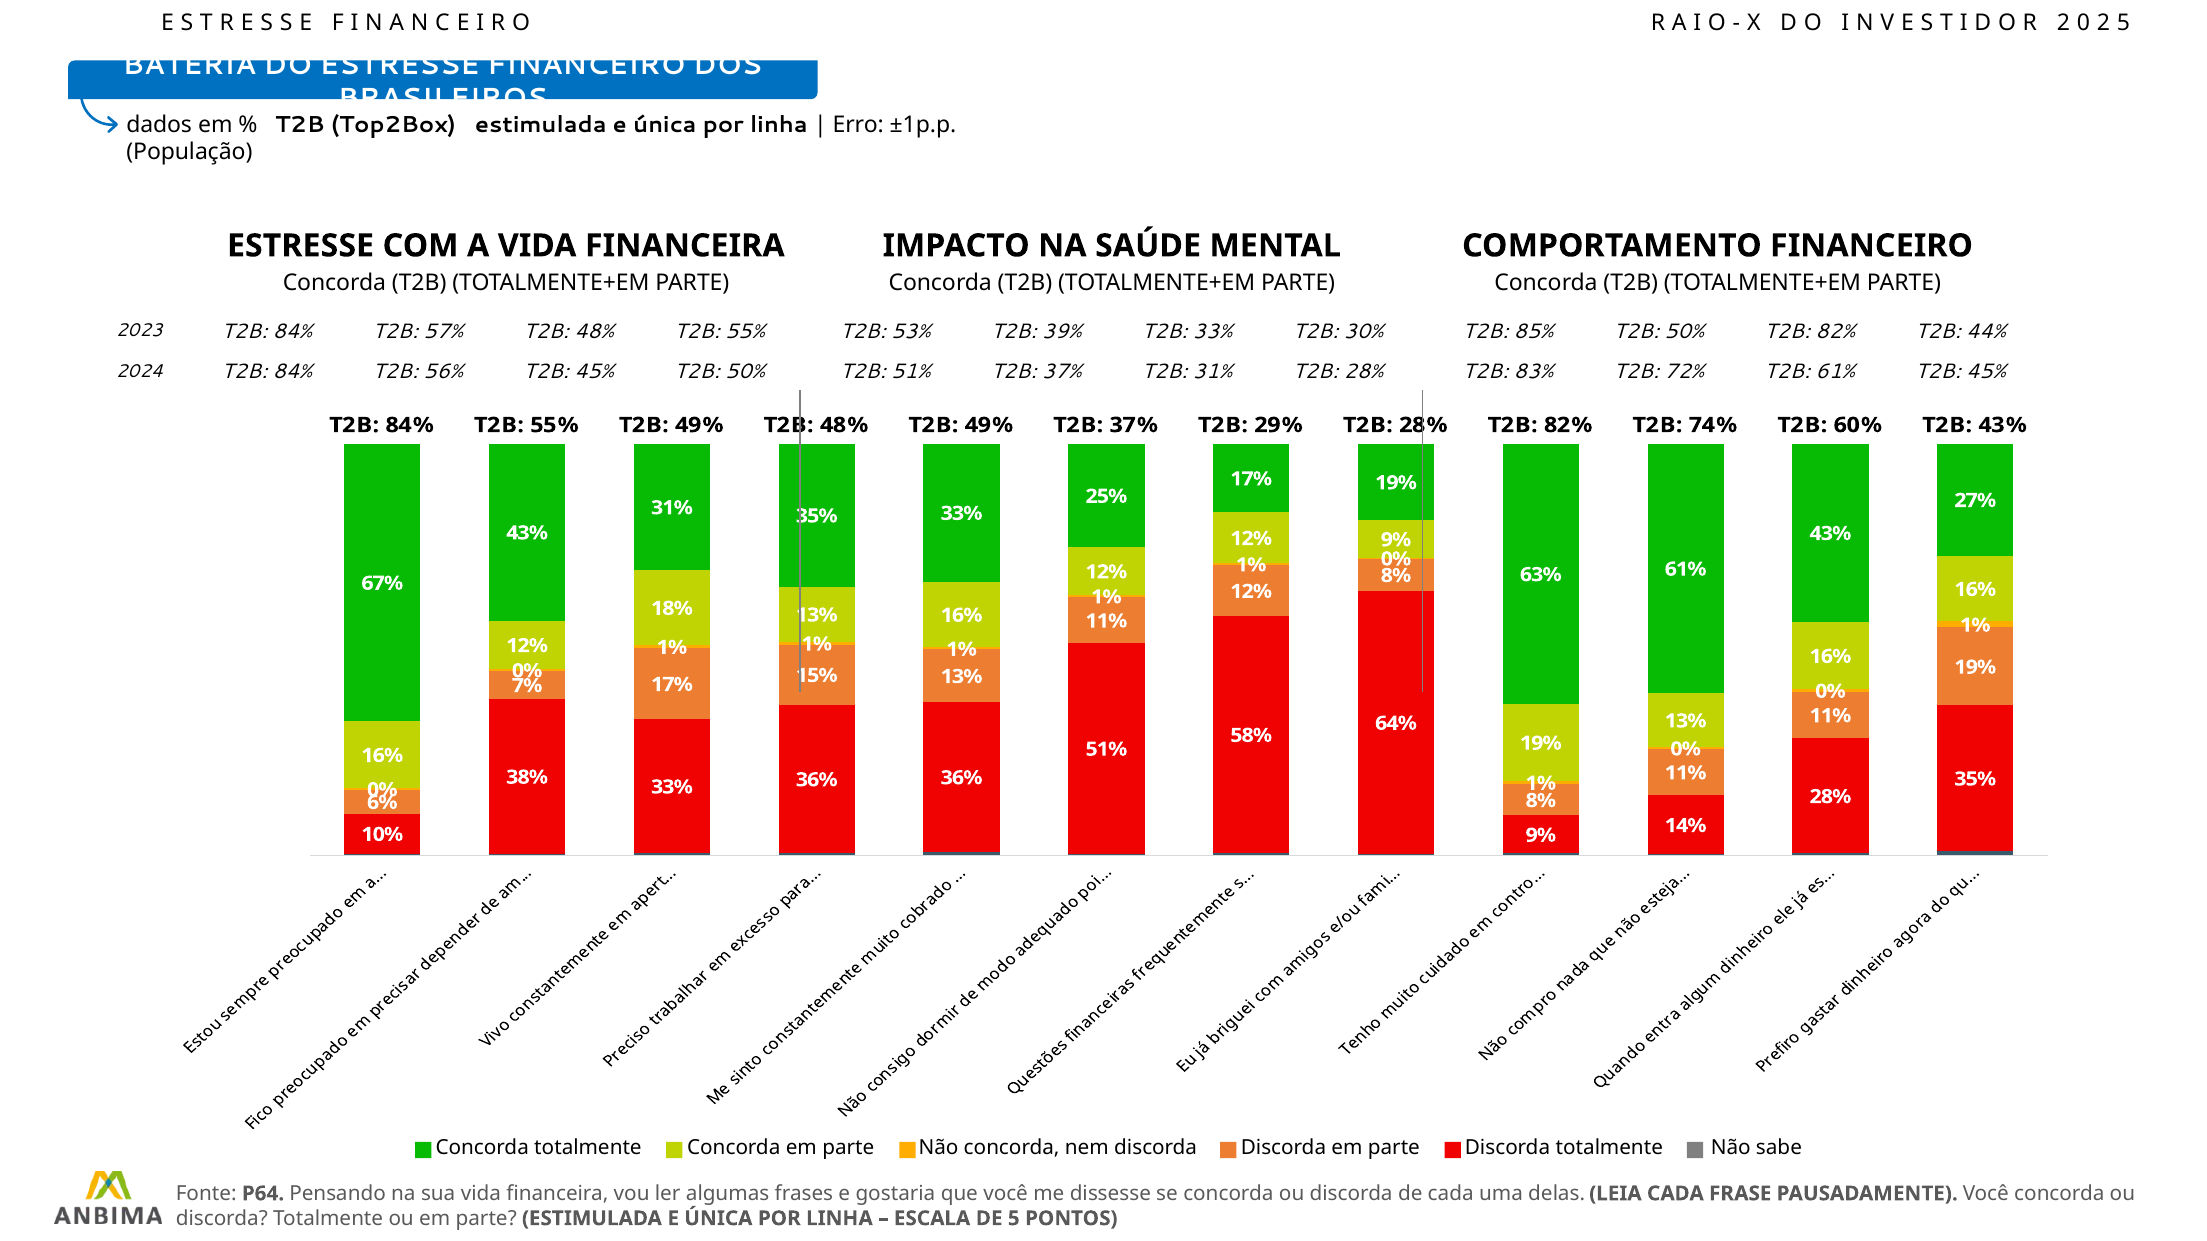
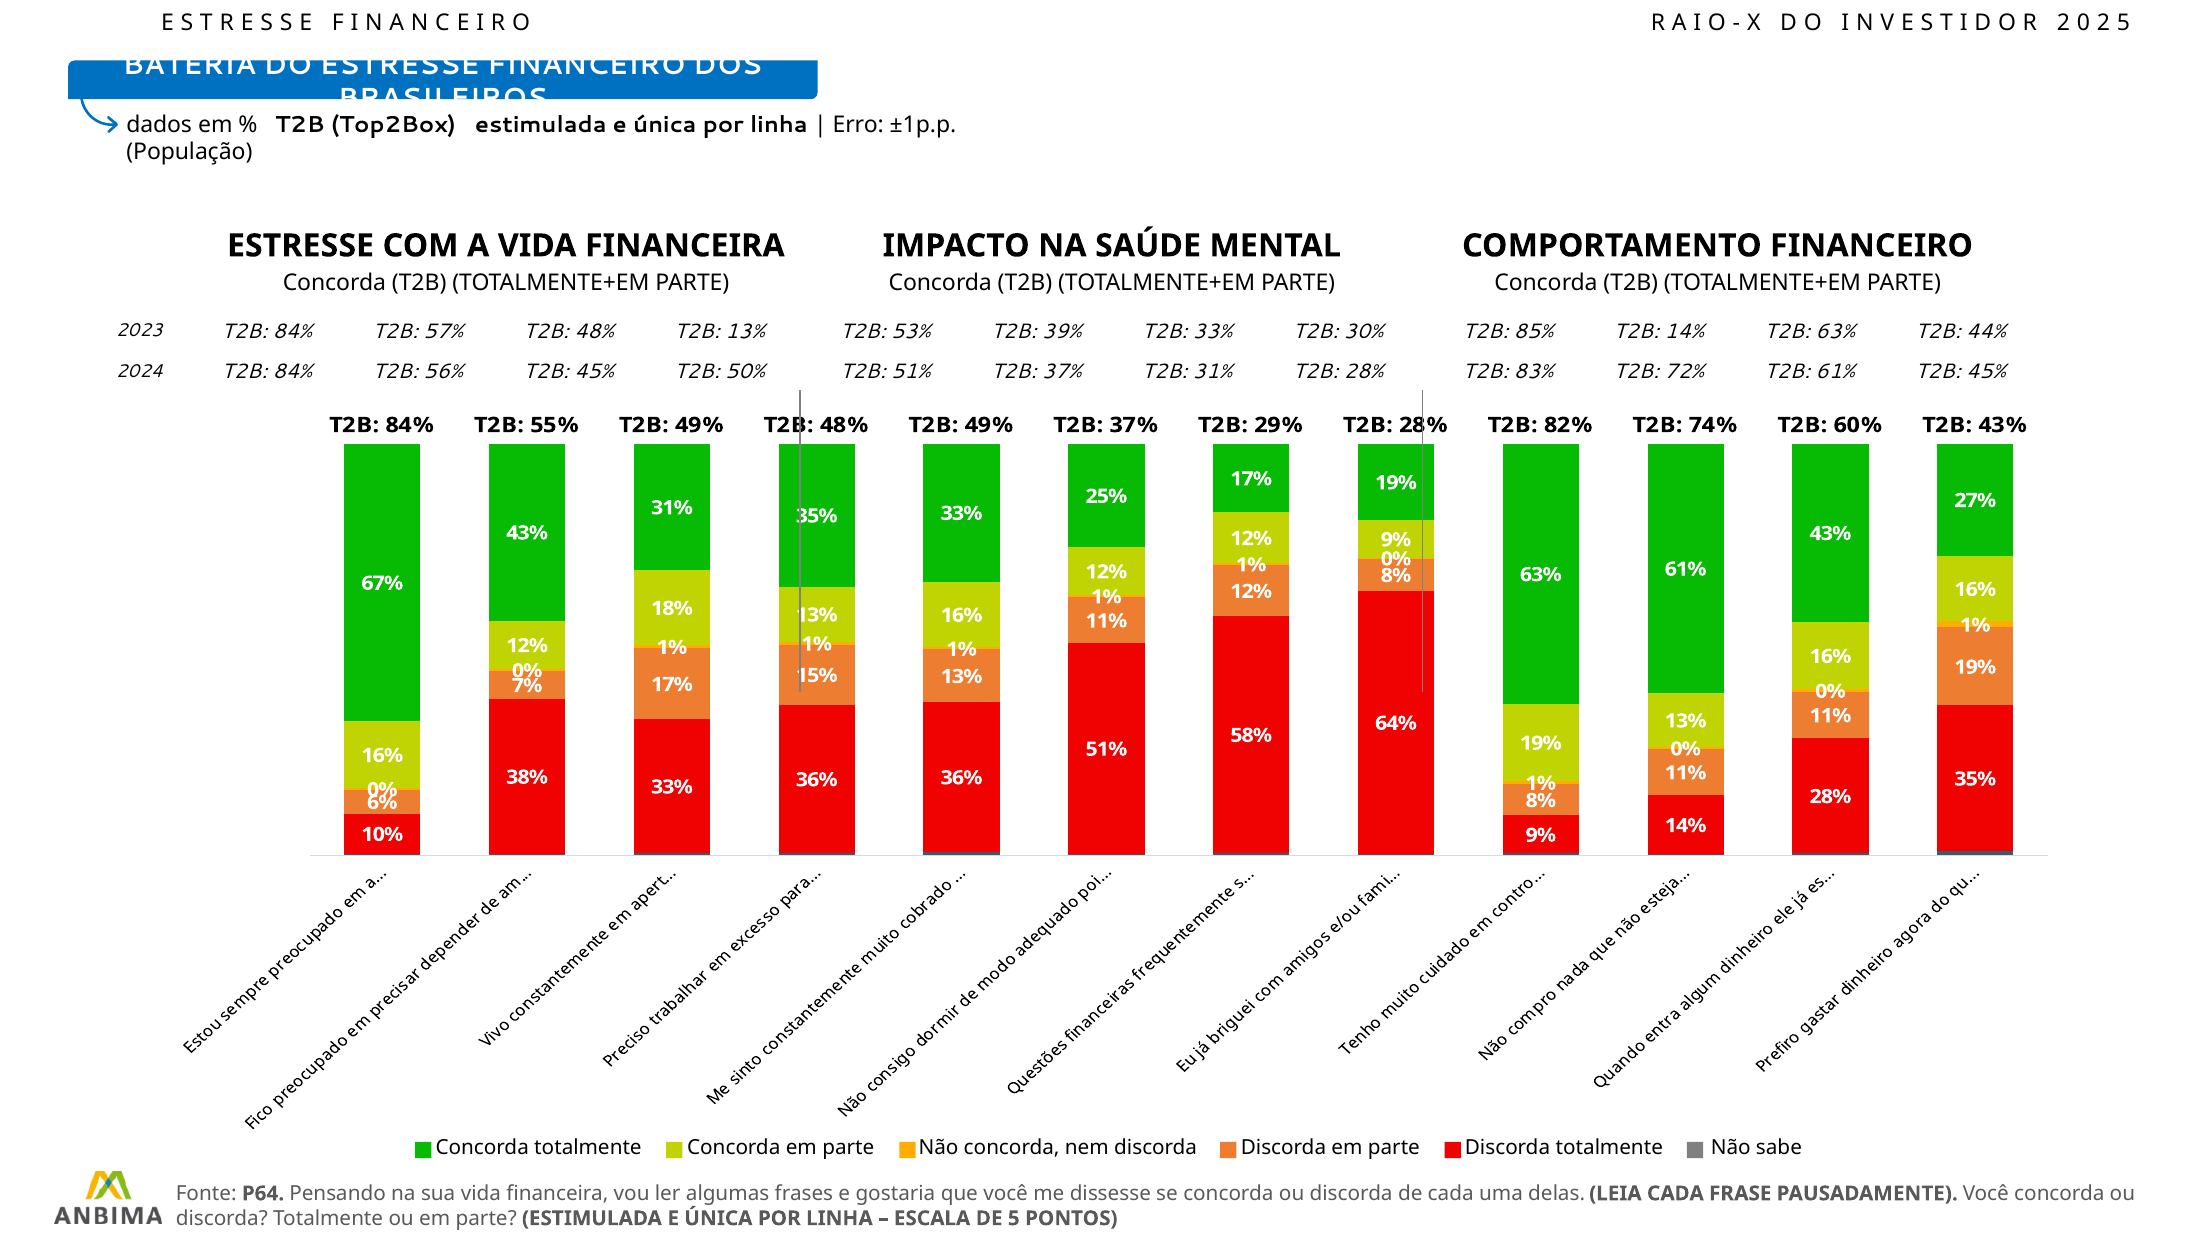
48% T2B 55%: 55% -> 13%
85% T2B 50%: 50% -> 14%
82% at (1835, 331): 82% -> 63%
